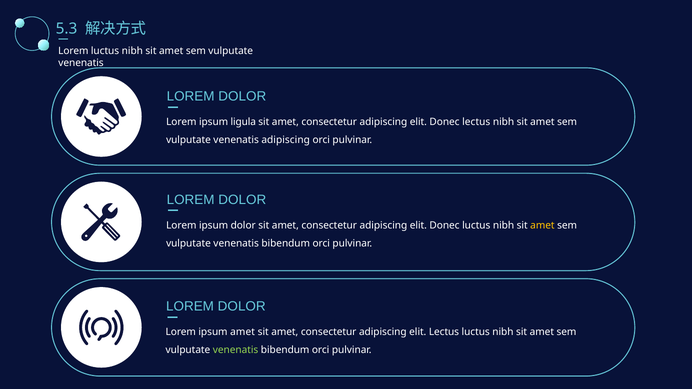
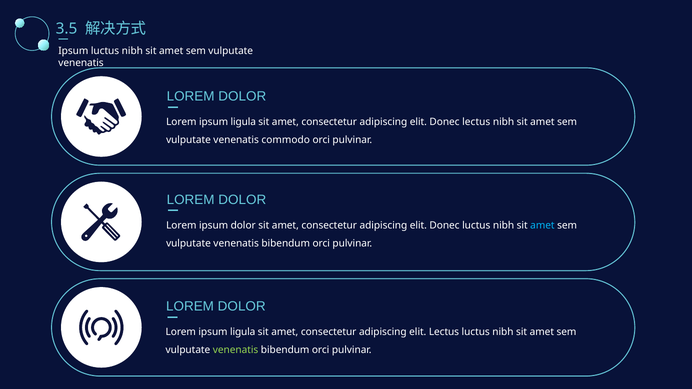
5.3: 5.3 -> 3.5
Lorem at (73, 51): Lorem -> Ipsum
venenatis adipiscing: adipiscing -> commodo
amet at (542, 225) colour: yellow -> light blue
amet at (243, 332): amet -> ligula
